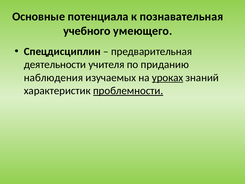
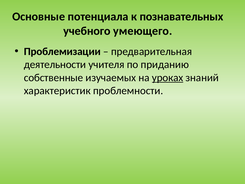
познавательная: познавательная -> познавательных
Спецдисциплин: Спецдисциплин -> Проблемизации
наблюдения: наблюдения -> собственные
проблемности underline: present -> none
